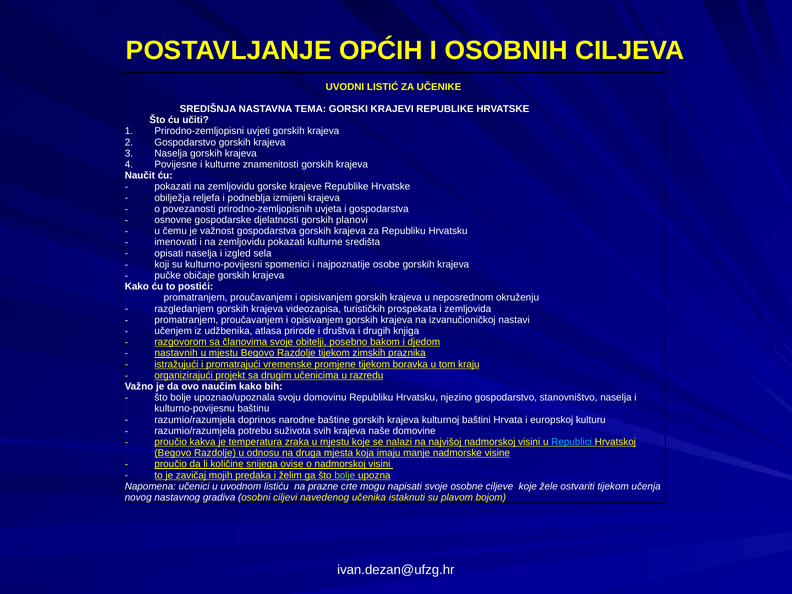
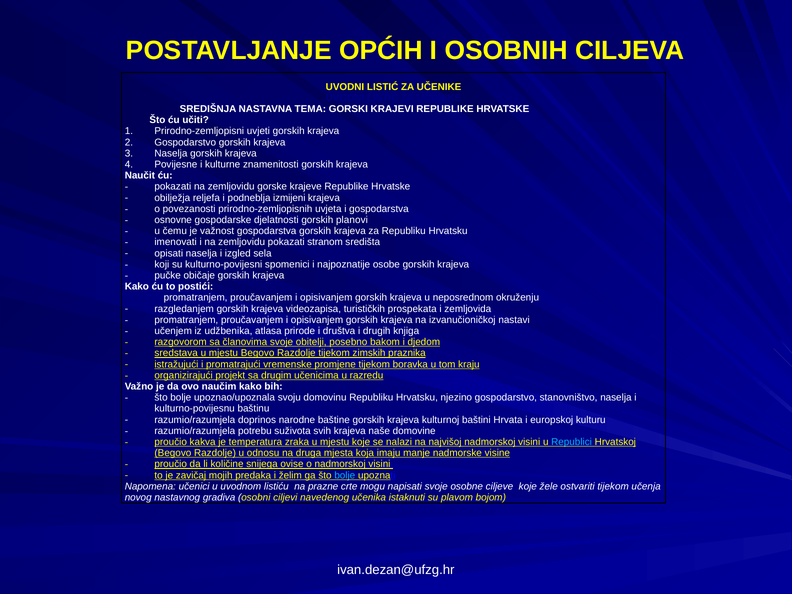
pokazati kulturne: kulturne -> stranom
nastavnih: nastavnih -> sredstava
bolje at (345, 475) colour: light green -> light blue
